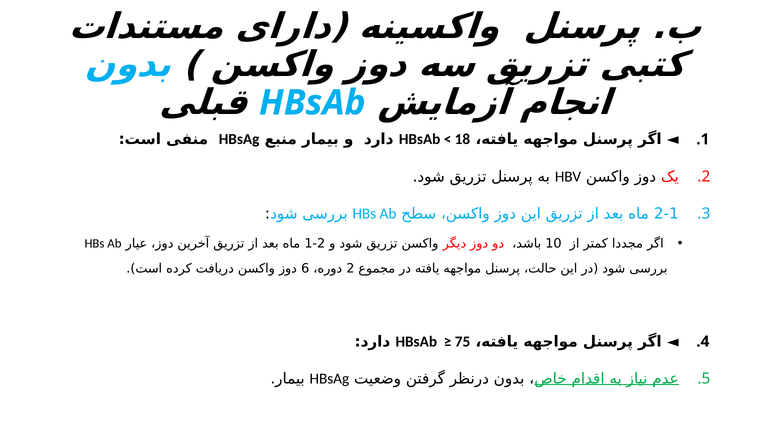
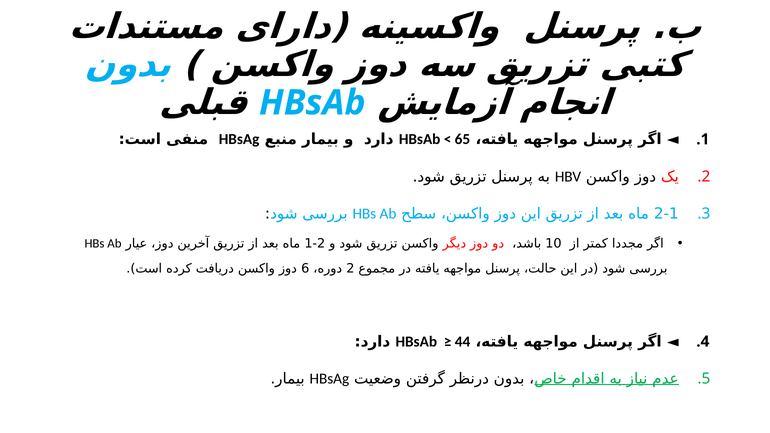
18: 18 -> 65
75: 75 -> 44
